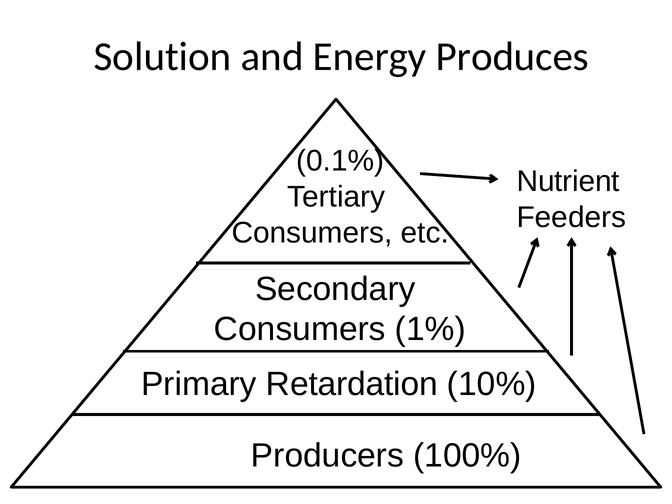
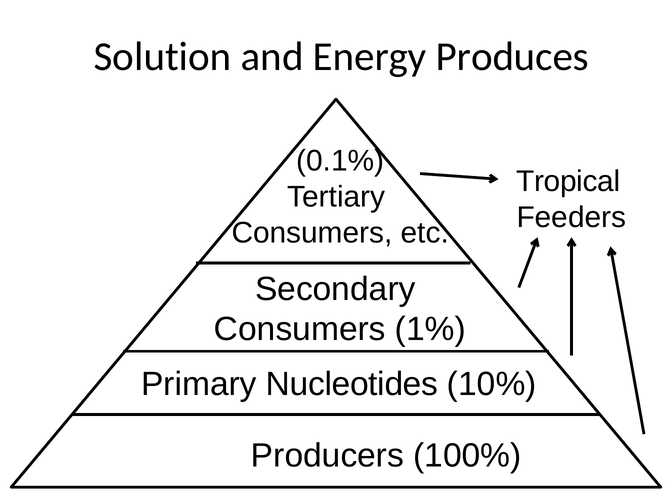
Nutrient: Nutrient -> Tropical
Retardation: Retardation -> Nucleotides
